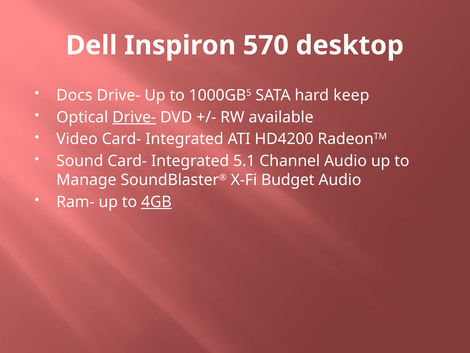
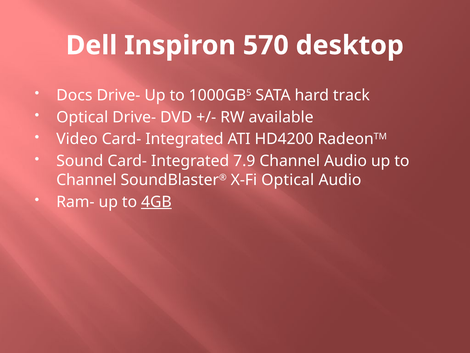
keep: keep -> track
Drive- at (134, 117) underline: present -> none
5.1: 5.1 -> 7.9
Manage at (86, 180): Manage -> Channel
X-Fi Budget: Budget -> Optical
